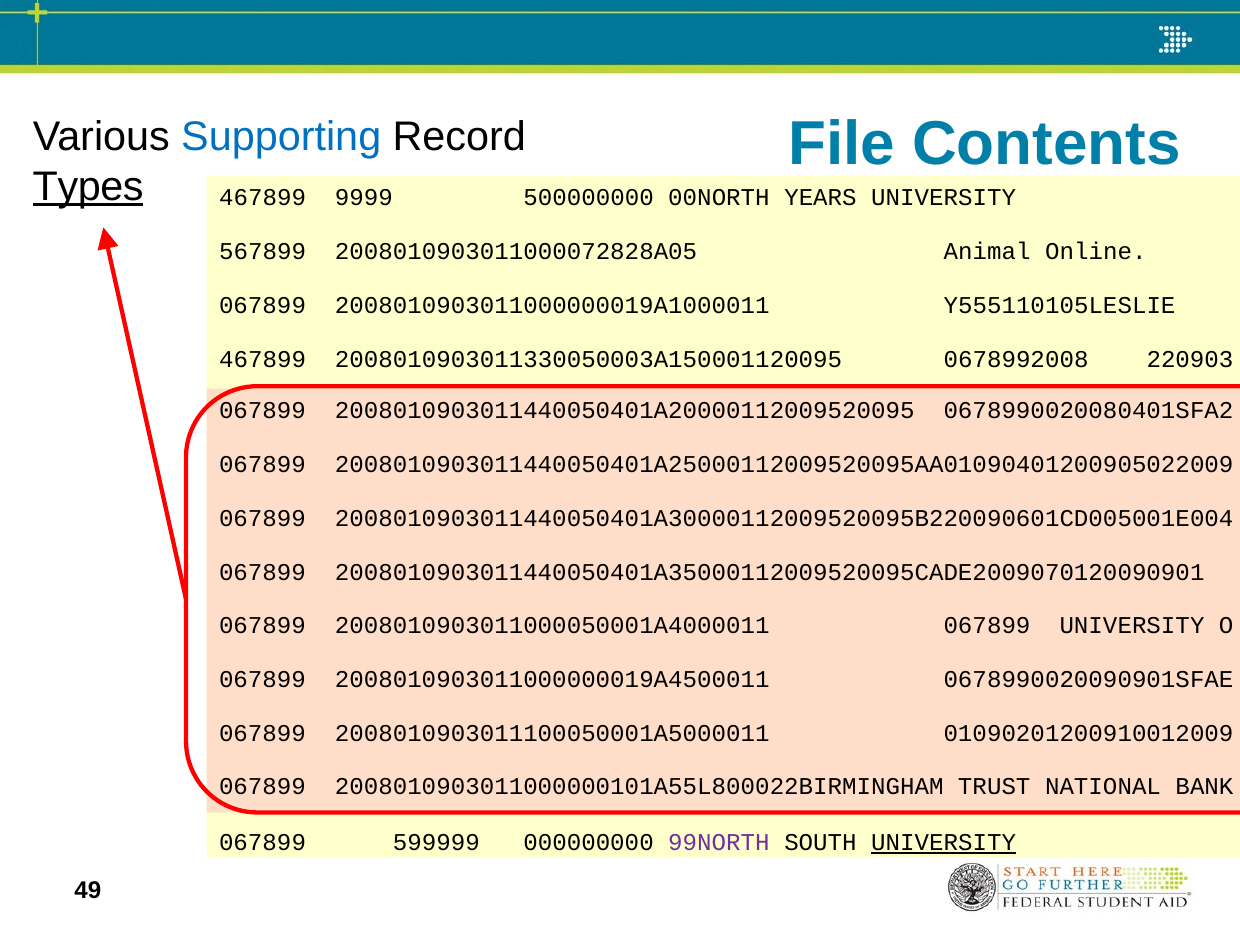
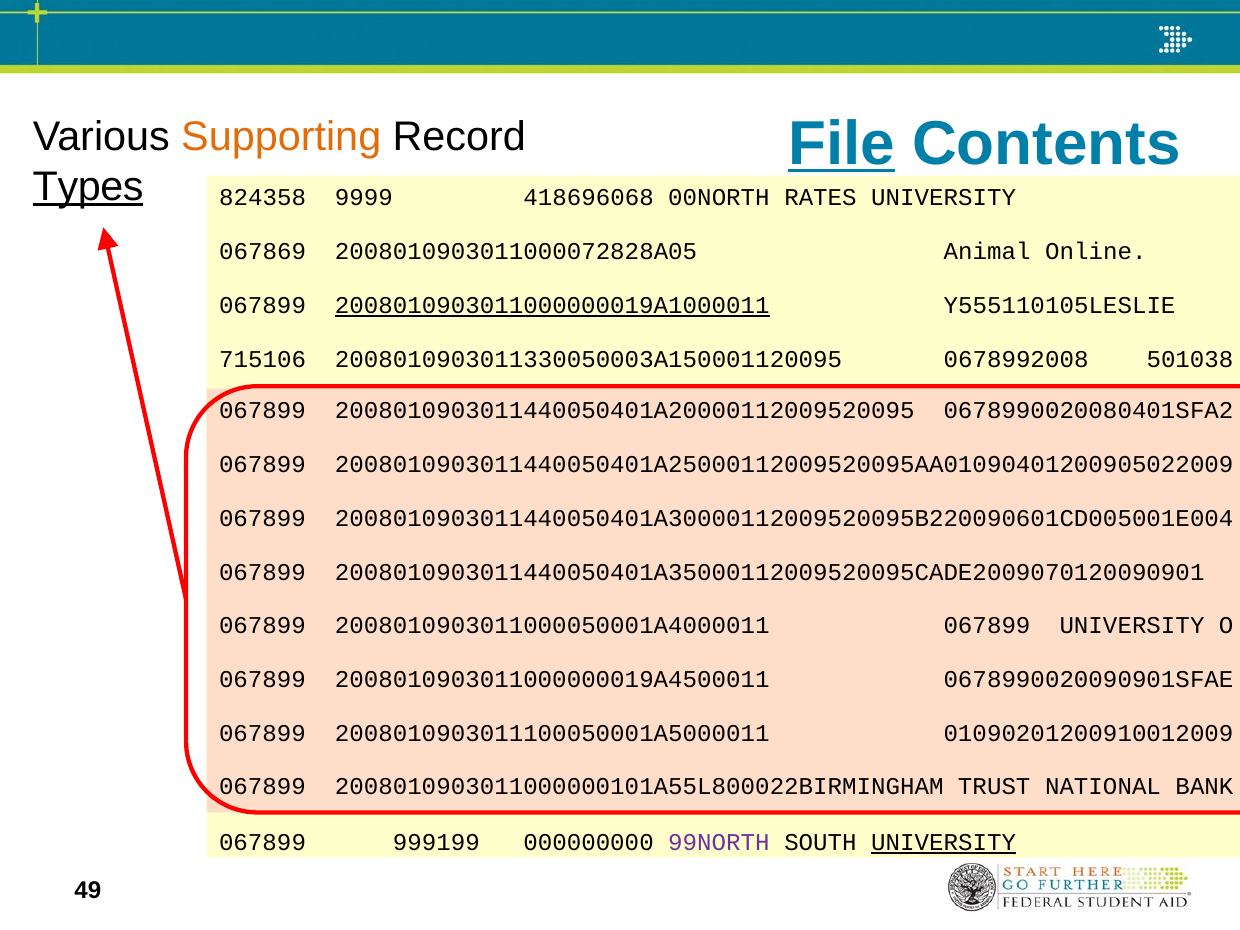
File underline: none -> present
Supporting colour: blue -> orange
467899 at (263, 198): 467899 -> 824358
500000000: 500000000 -> 418696068
YEARS: YEARS -> RATES
567899: 567899 -> 067869
2008010903011000000019A1000011 underline: none -> present
467899 at (263, 359): 467899 -> 715106
220903: 220903 -> 501038
599999: 599999 -> 999199
